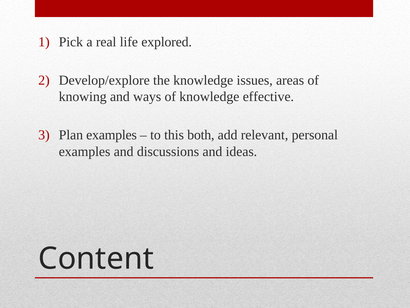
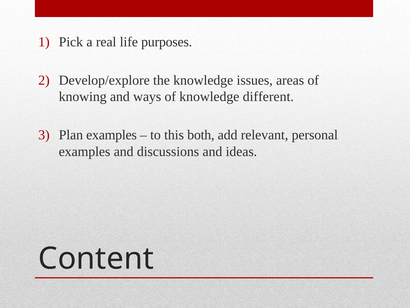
explored: explored -> purposes
effective: effective -> different
